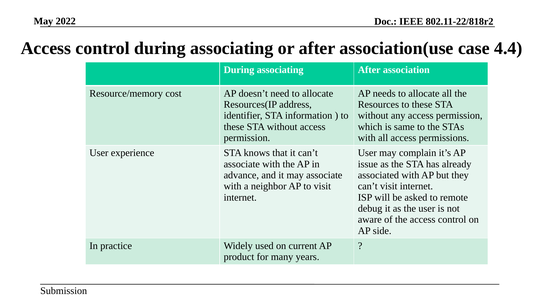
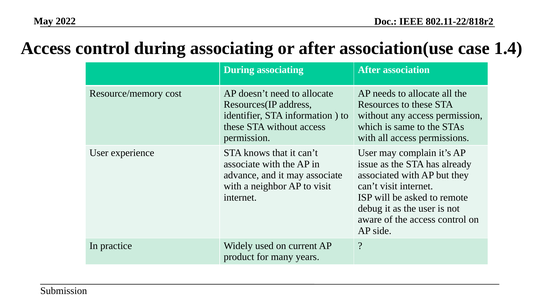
4.4: 4.4 -> 1.4
